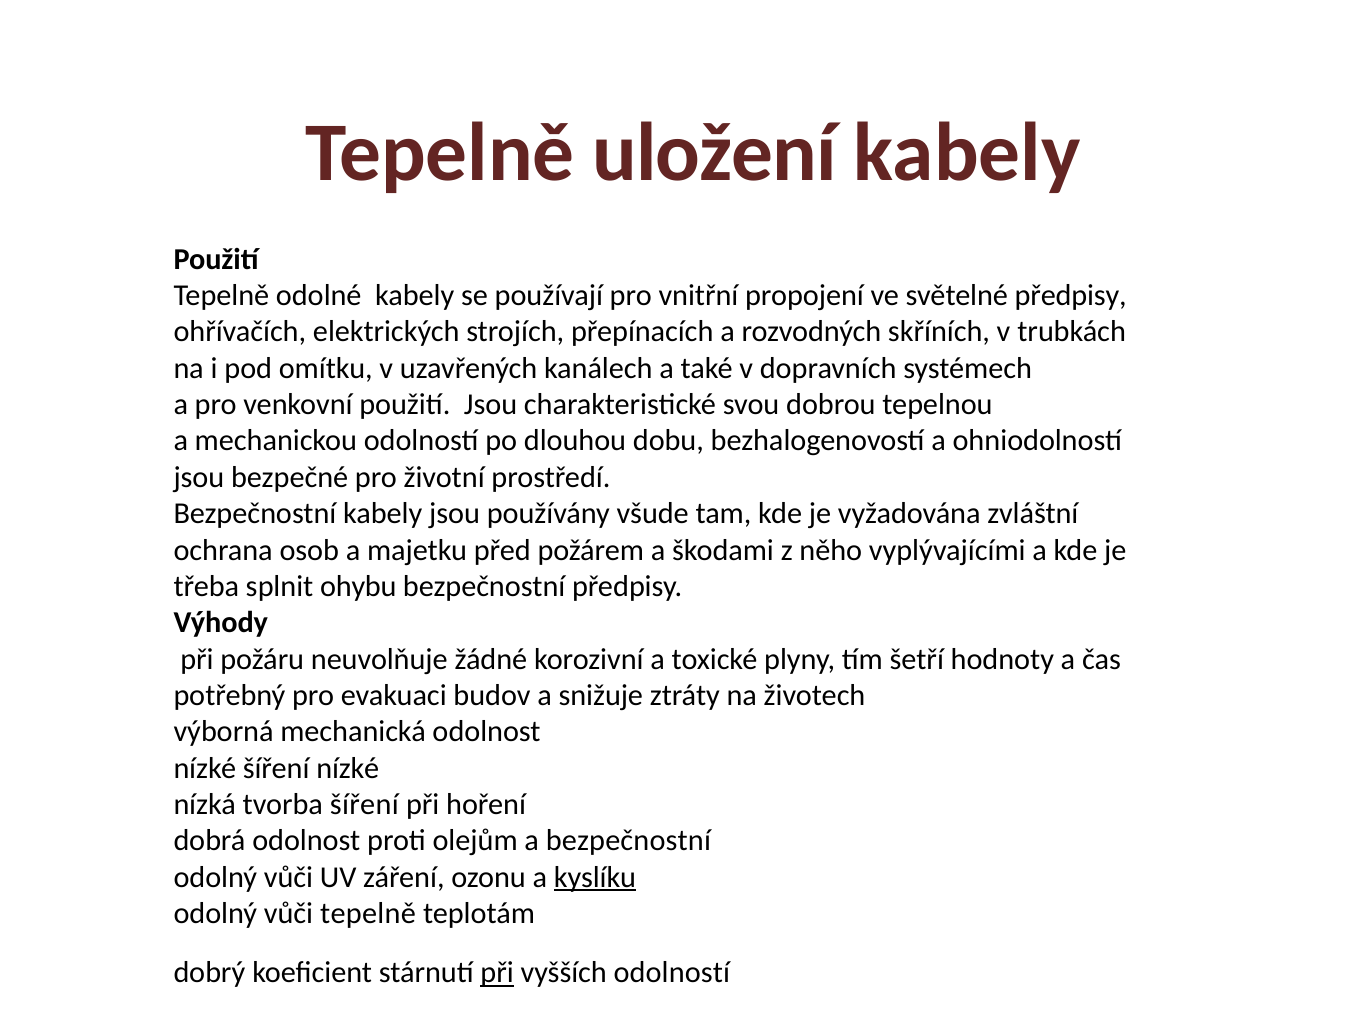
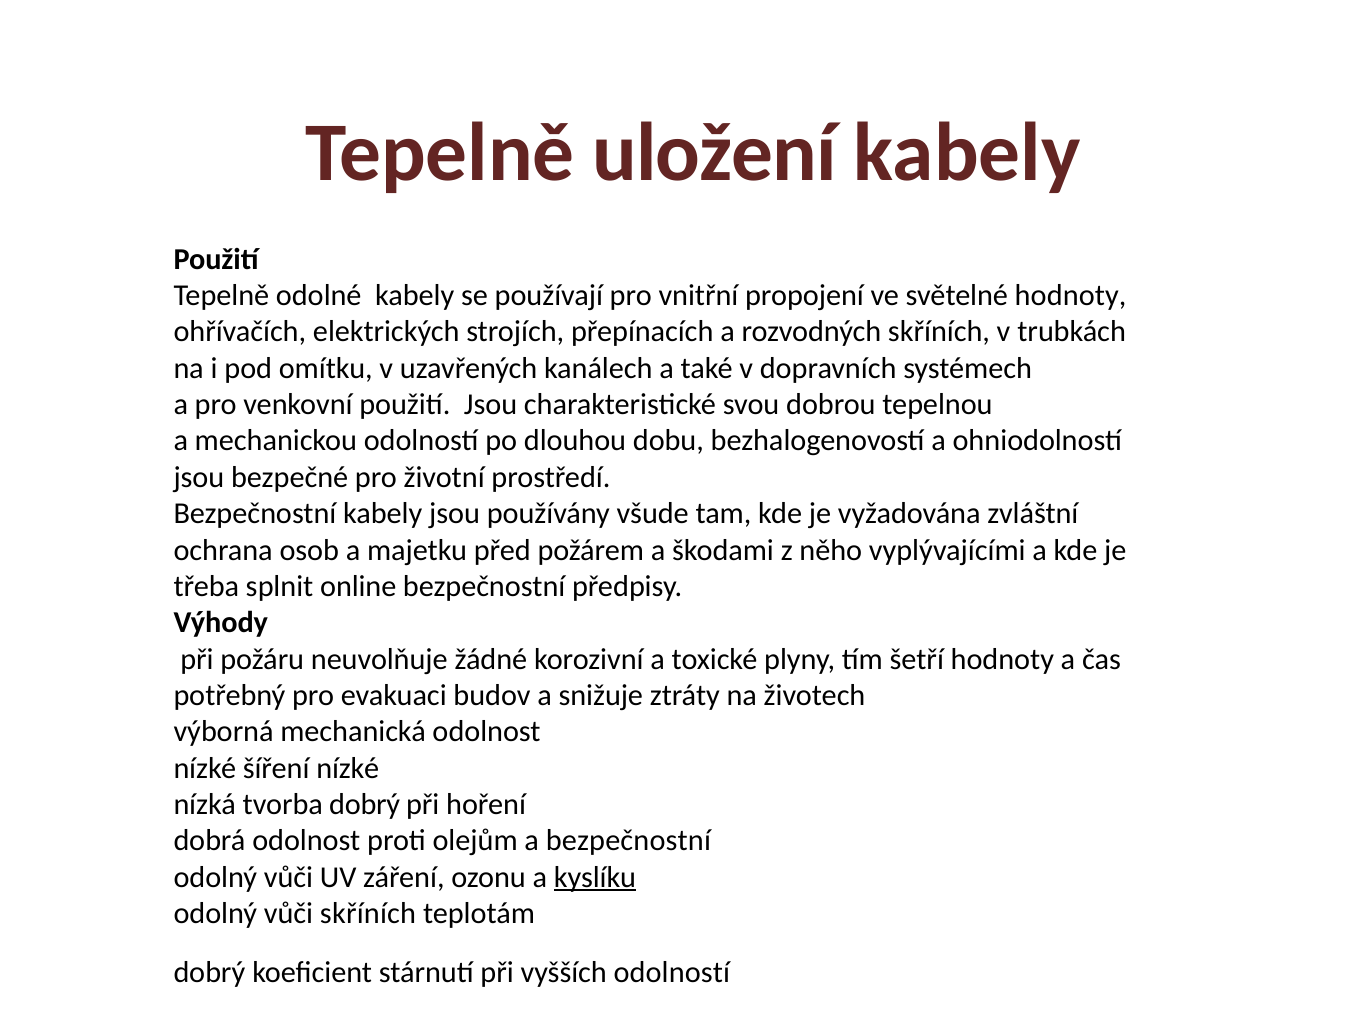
světelné předpisy: předpisy -> hodnoty
ohybu: ohybu -> online
tvorba šíření: šíření -> dobrý
vůči tepelně: tepelně -> skříních
při at (497, 973) underline: present -> none
